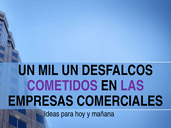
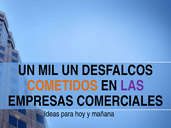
COMETIDOS colour: purple -> orange
